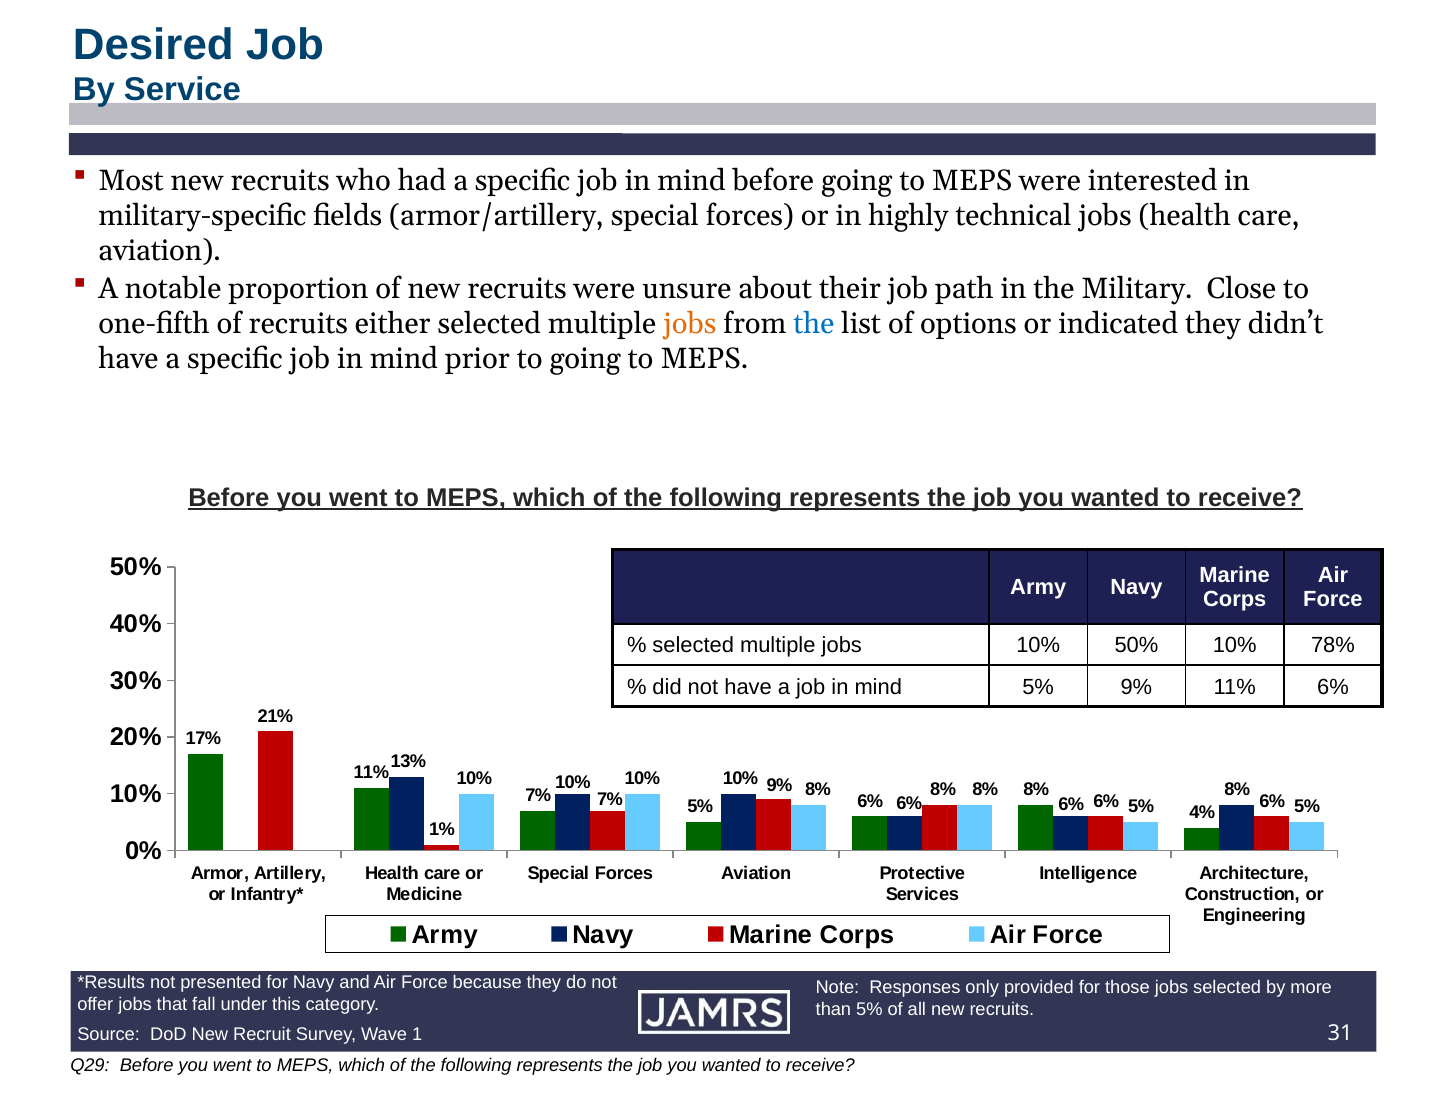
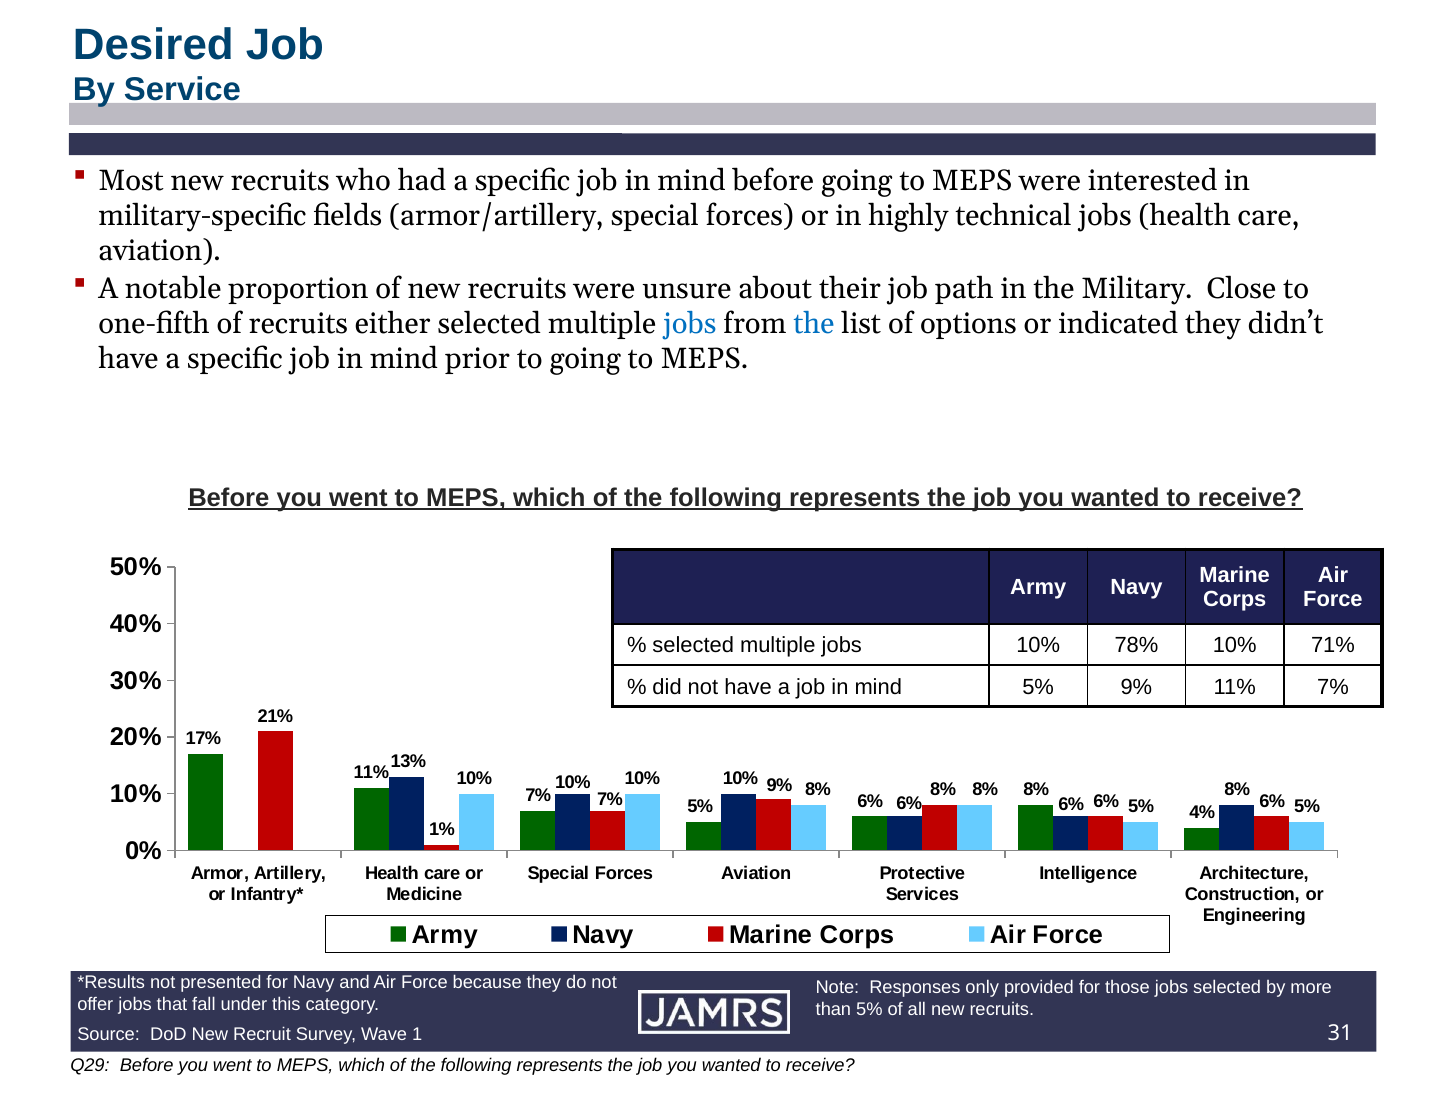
jobs at (690, 324) colour: orange -> blue
10% 50%: 50% -> 78%
78%: 78% -> 71%
9% 11% 6%: 6% -> 7%
